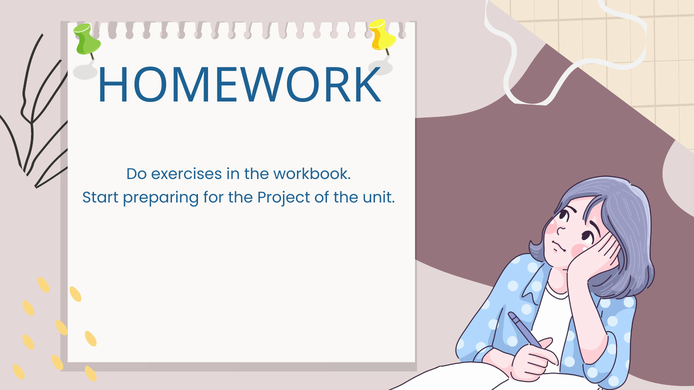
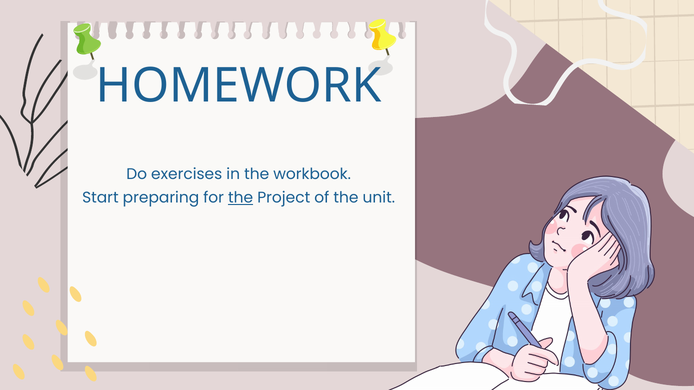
the at (241, 198) underline: none -> present
